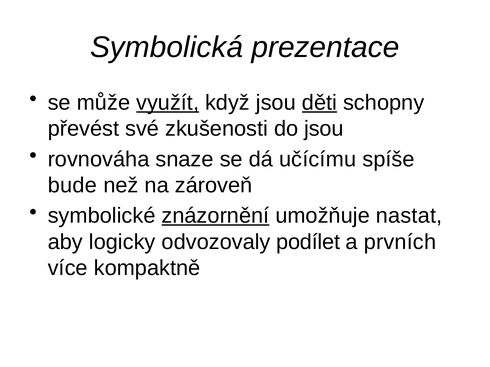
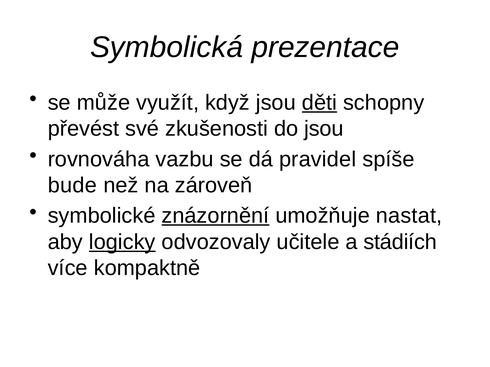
využít underline: present -> none
snaze: snaze -> vazbu
učícímu: učícímu -> pravidel
logicky underline: none -> present
podílet: podílet -> učitele
prvních: prvních -> stádiích
